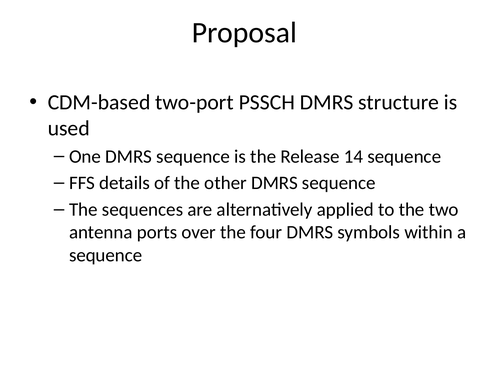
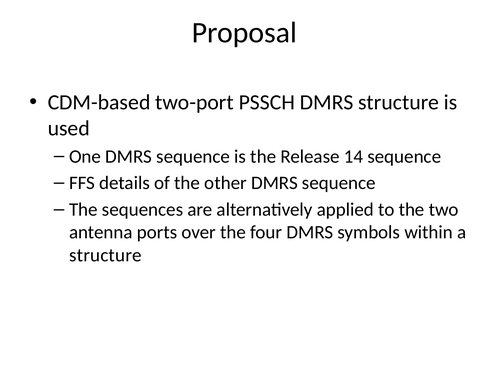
sequence at (106, 256): sequence -> structure
